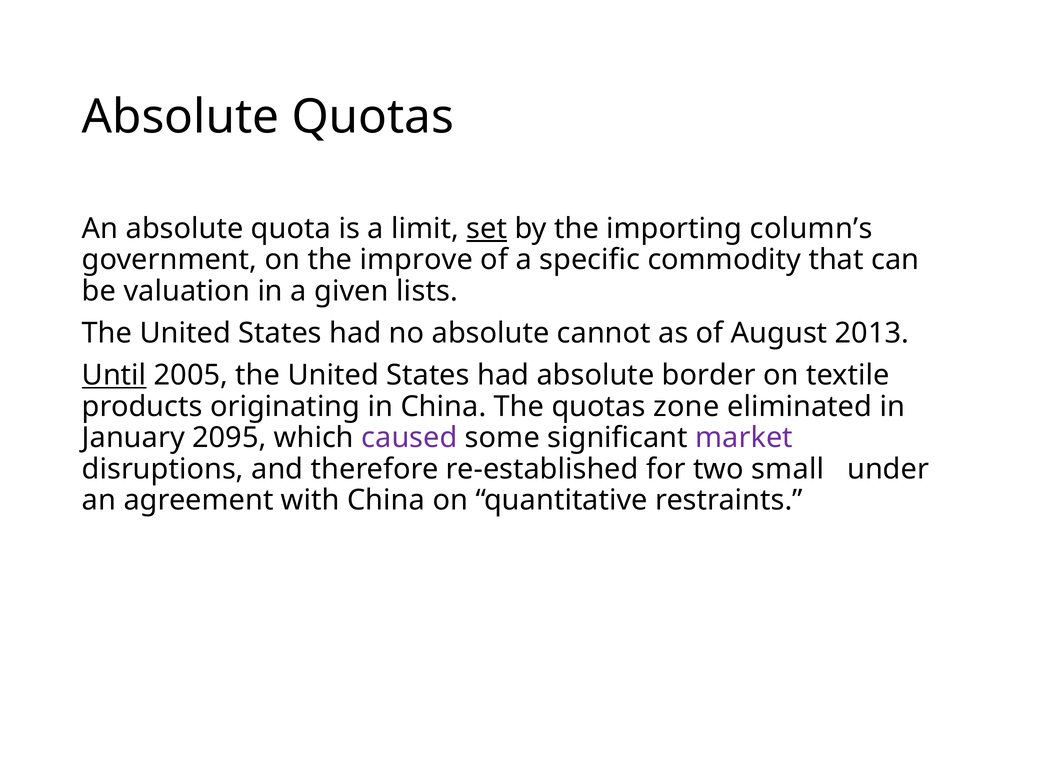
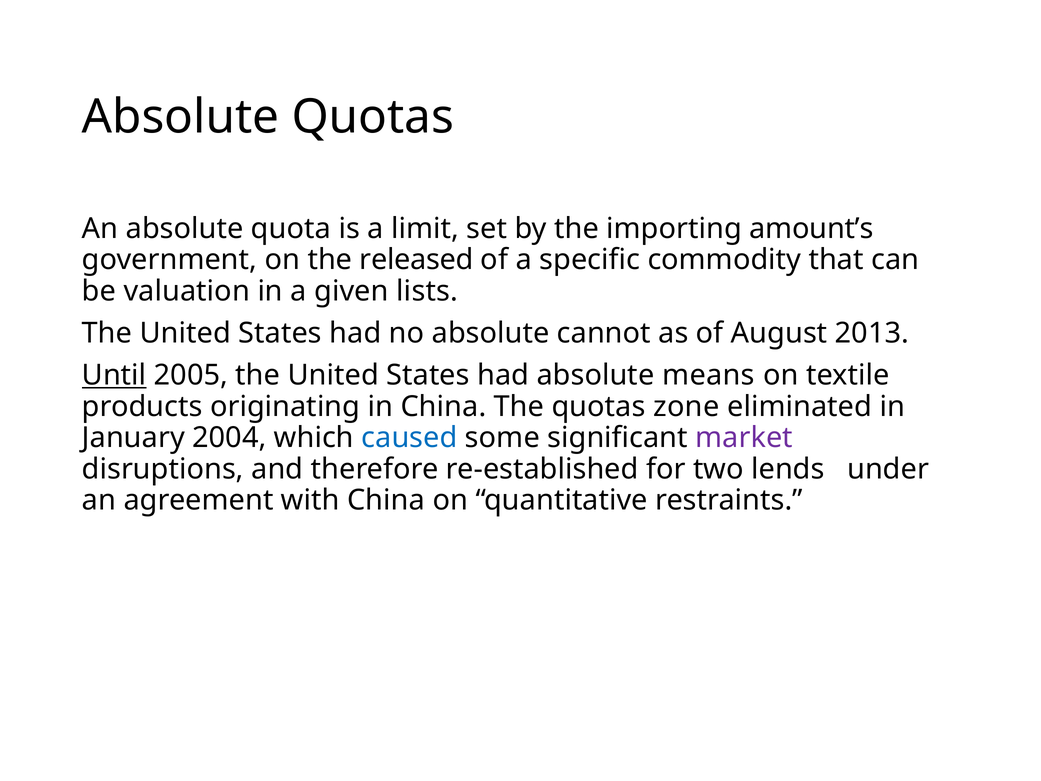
set underline: present -> none
column’s: column’s -> amount’s
improve: improve -> released
border: border -> means
2095: 2095 -> 2004
caused colour: purple -> blue
small: small -> lends
